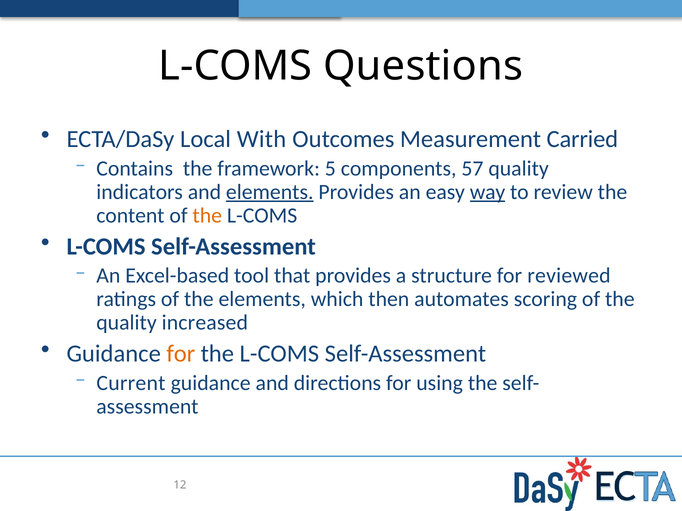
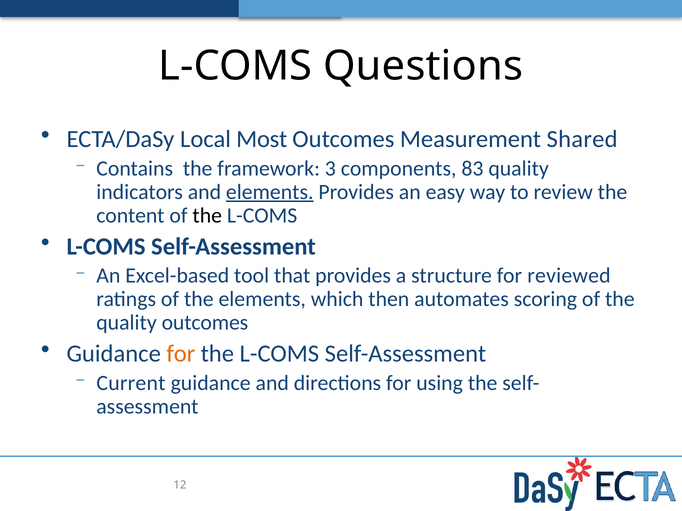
With: With -> Most
Carried: Carried -> Shared
5: 5 -> 3
57: 57 -> 83
way underline: present -> none
the at (207, 216) colour: orange -> black
quality increased: increased -> outcomes
